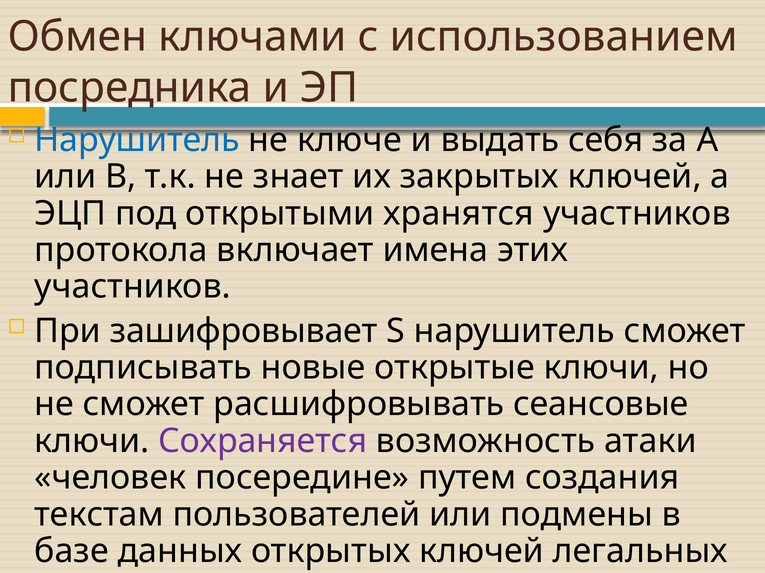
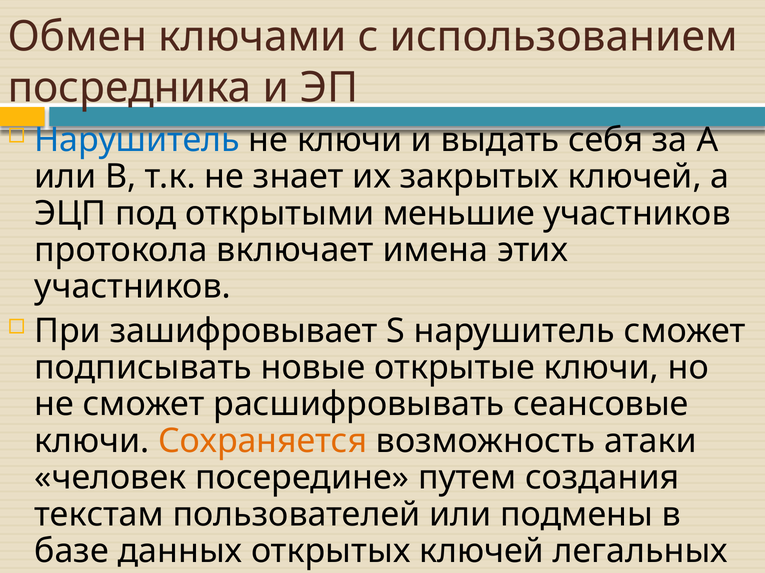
не ключе: ключе -> ключи
хранятся: хранятся -> меньшие
Сохраняется colour: purple -> orange
